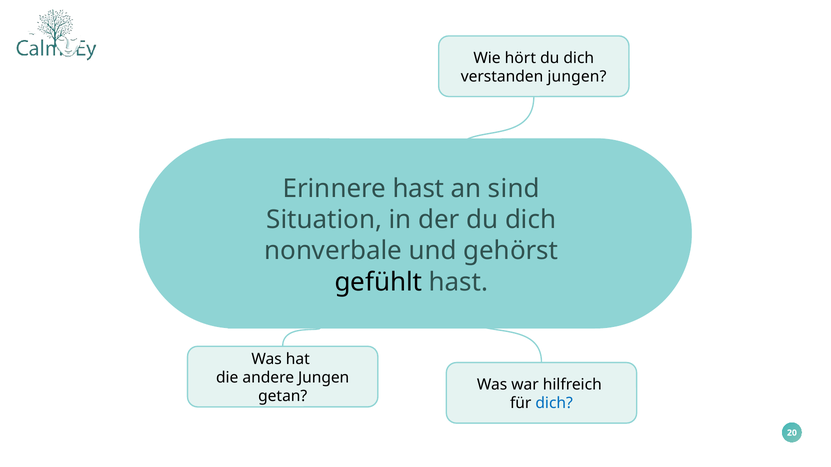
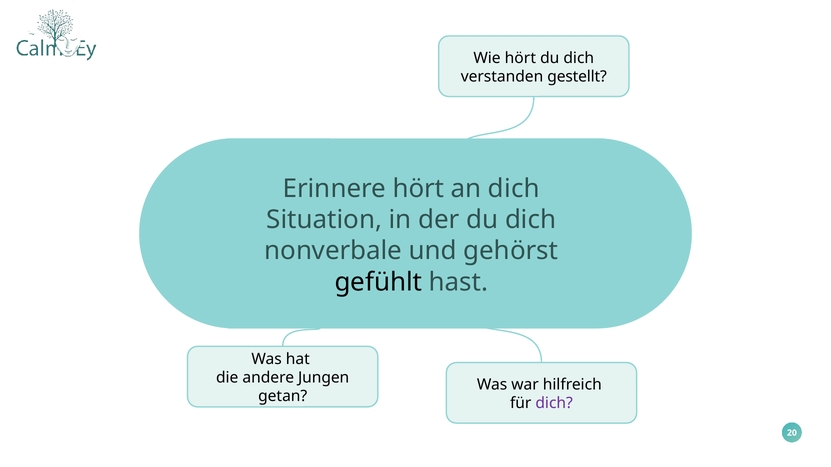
verstanden jungen: jungen -> gestellt
Erinnere hast: hast -> hört
an sind: sind -> dich
dich at (554, 404) colour: blue -> purple
